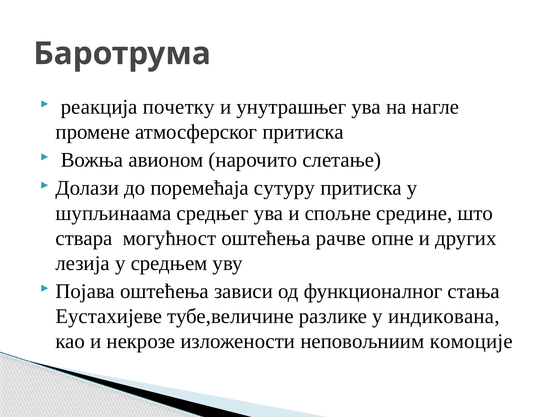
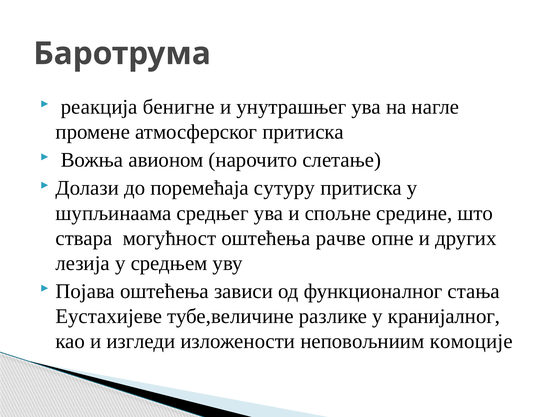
почетку: почетку -> бенигне
индикована: индикована -> кранијалног
некрозе: некрозе -> изгледи
